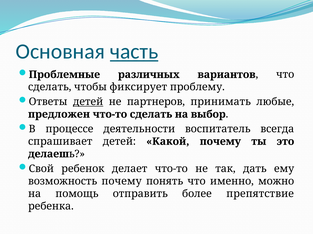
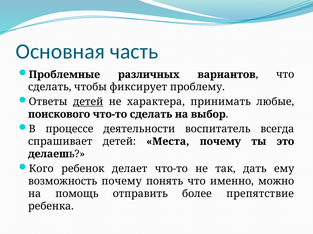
часть underline: present -> none
партнеров: партнеров -> характера
предложен: предложен -> поискового
Какой: Какой -> Места
Свой: Свой -> Кого
